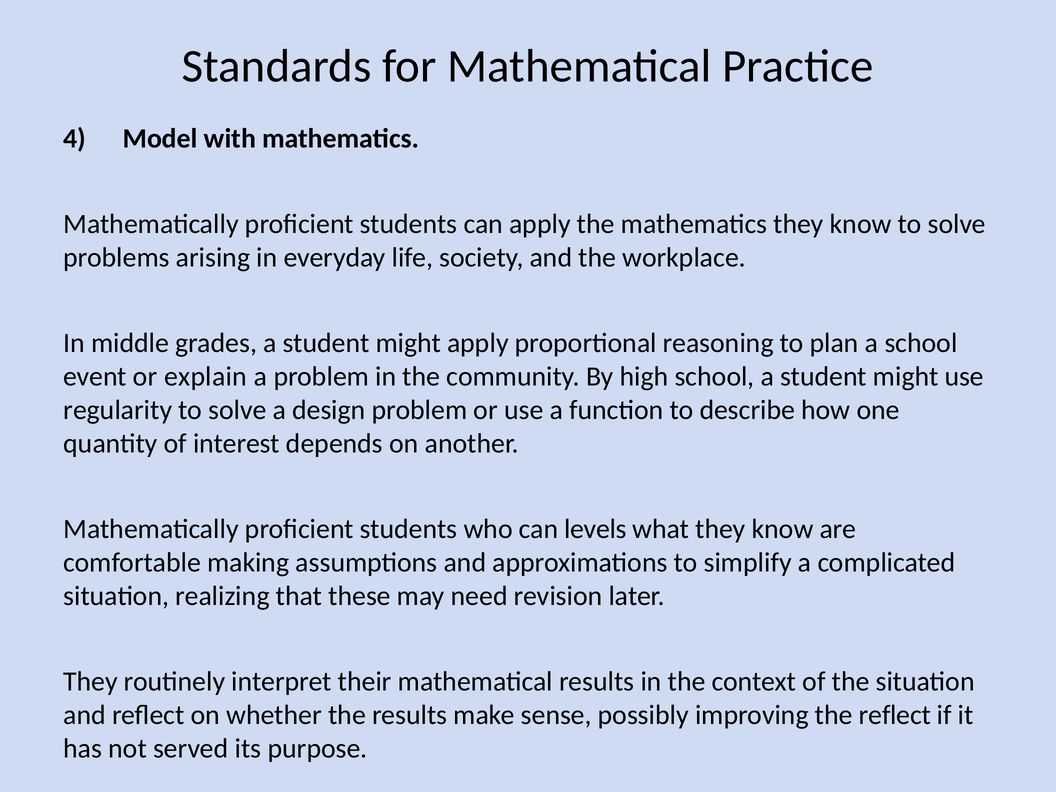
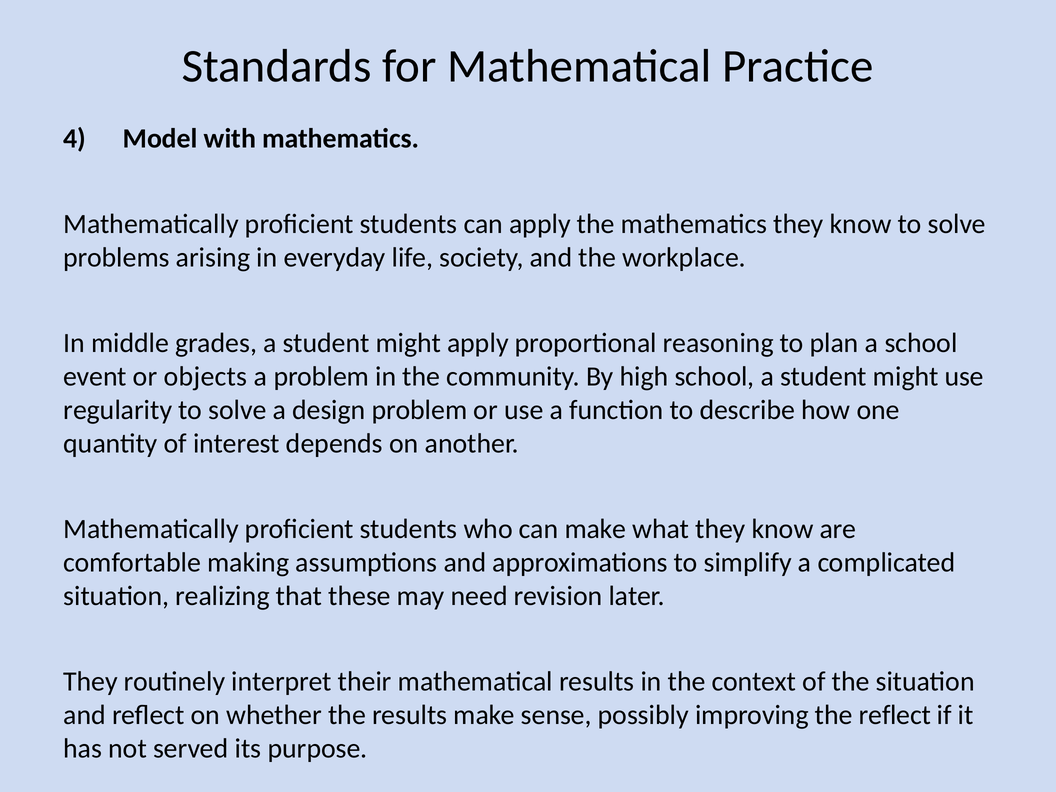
explain: explain -> objects
can levels: levels -> make
